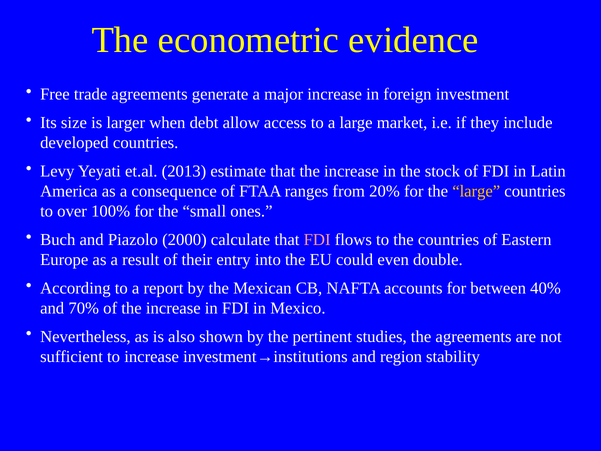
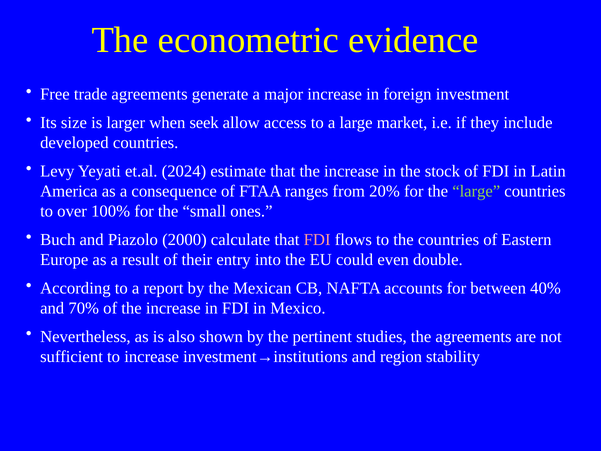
debt: debt -> seek
2013: 2013 -> 2024
large at (476, 191) colour: yellow -> light green
